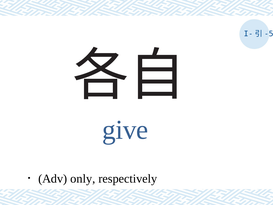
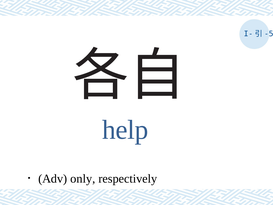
give: give -> help
